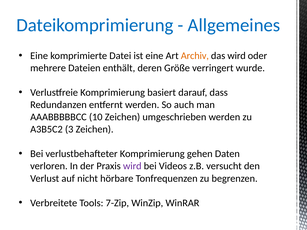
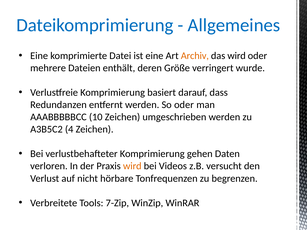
So auch: auch -> oder
3: 3 -> 4
wird at (132, 166) colour: purple -> orange
